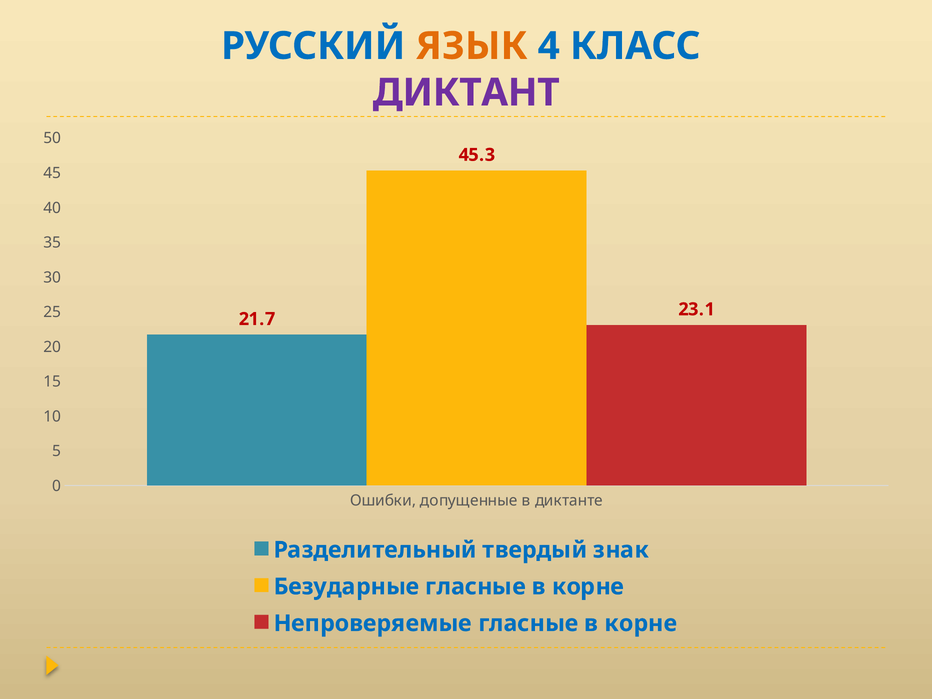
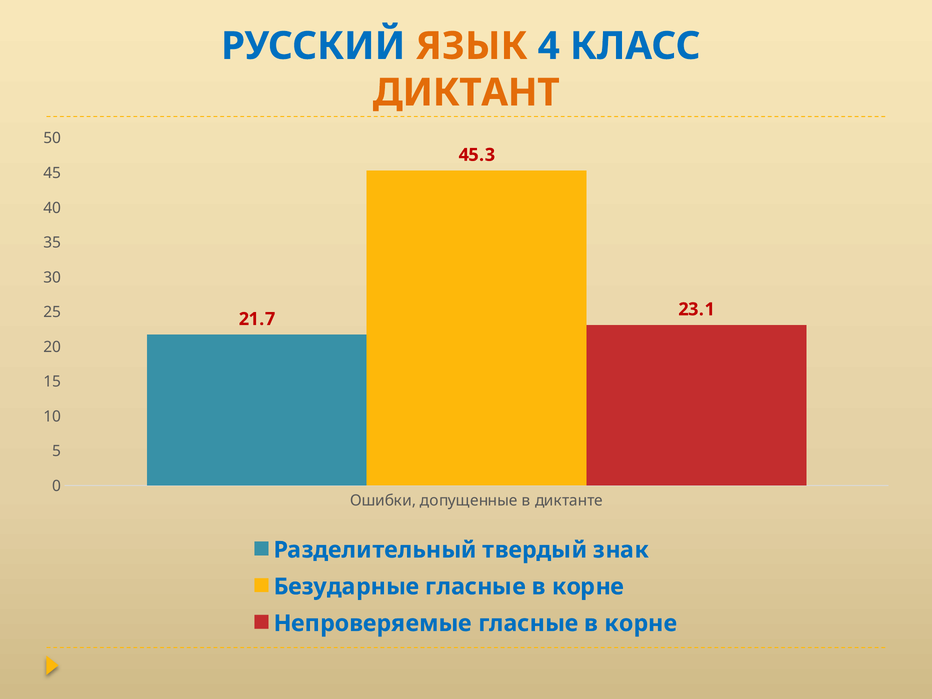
ДИКТАНТ colour: purple -> orange
